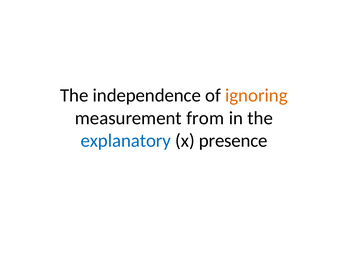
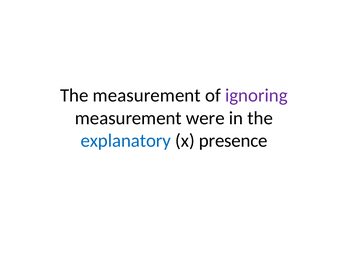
The independence: independence -> measurement
ignoring colour: orange -> purple
from: from -> were
